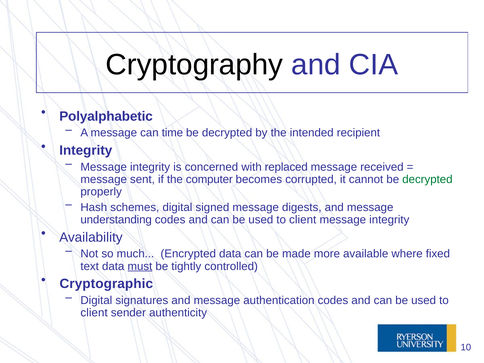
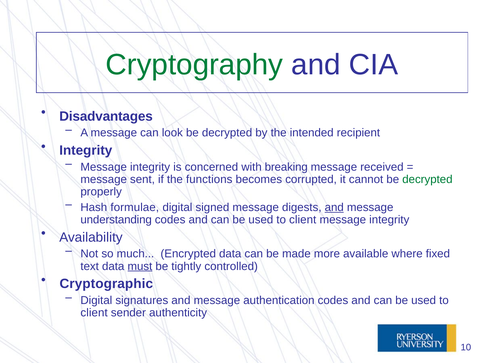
Cryptography colour: black -> green
Polyalphabetic: Polyalphabetic -> Disadvantages
time: time -> look
replaced: replaced -> breaking
computer: computer -> functions
schemes: schemes -> formulae
and at (334, 207) underline: none -> present
